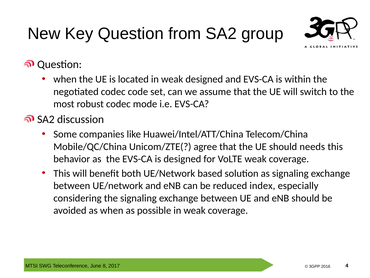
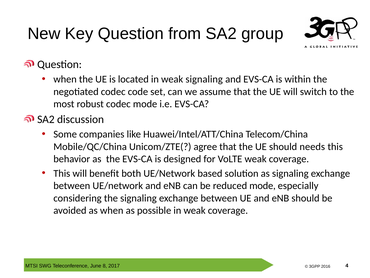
weak designed: designed -> signaling
reduced index: index -> mode
